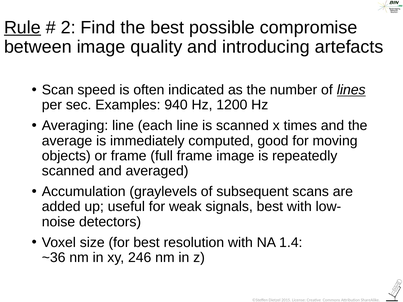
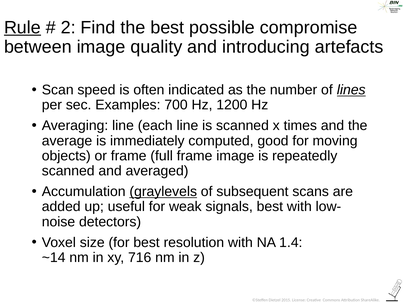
940: 940 -> 700
graylevels underline: none -> present
~36: ~36 -> ~14
246: 246 -> 716
